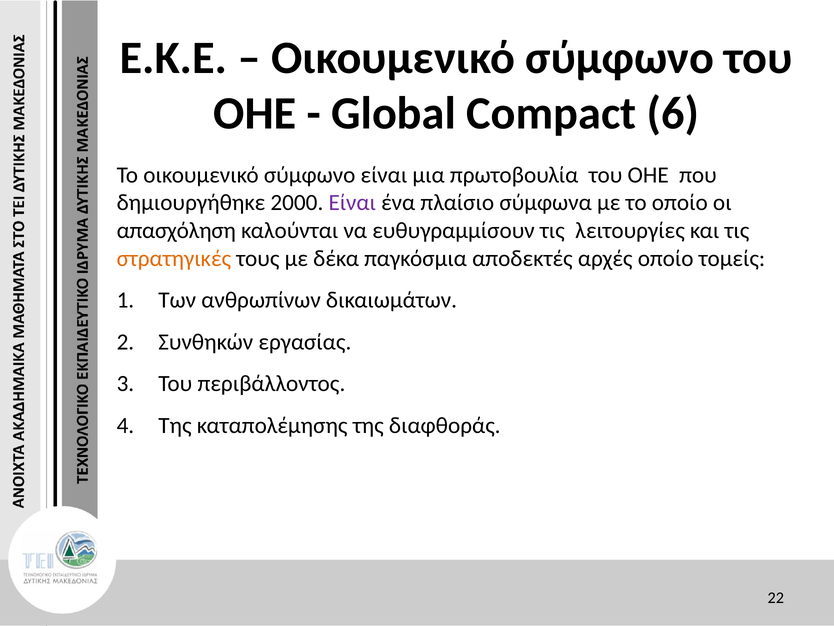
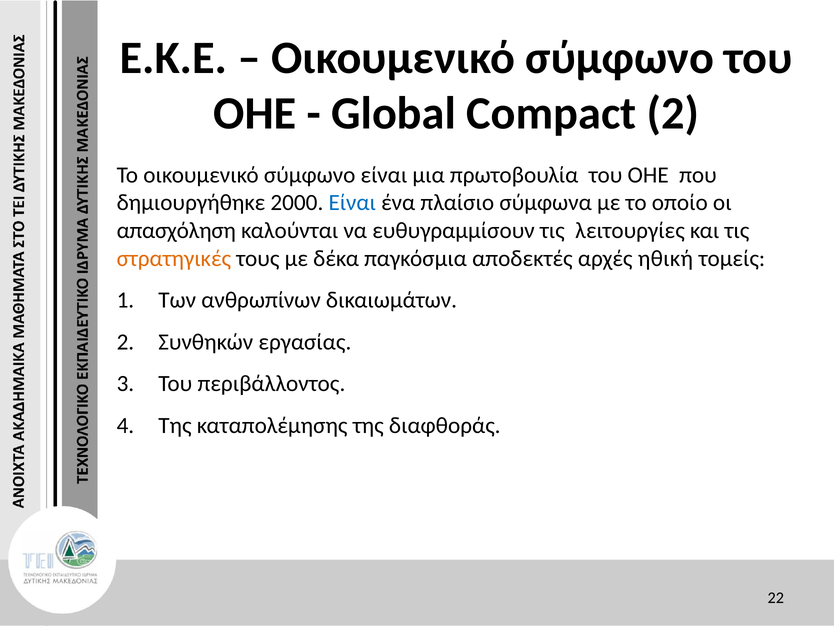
Compact 6: 6 -> 2
Είναι at (352, 203) colour: purple -> blue
αρχές οποίο: οποίο -> ηθική
